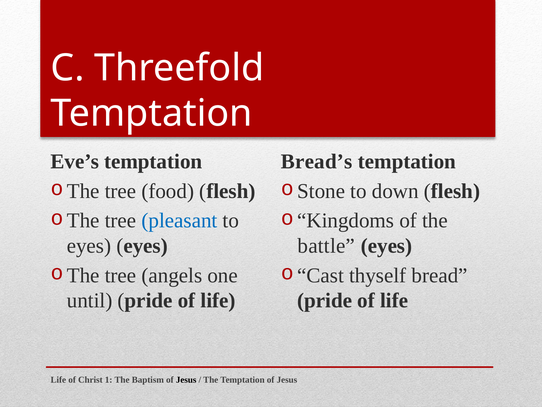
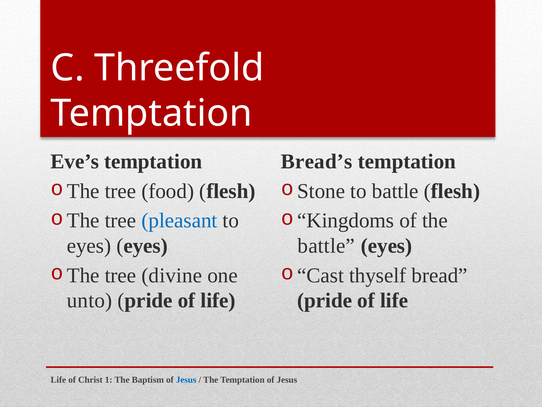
to down: down -> battle
angels: angels -> divine
until: until -> unto
Jesus at (186, 379) colour: black -> blue
